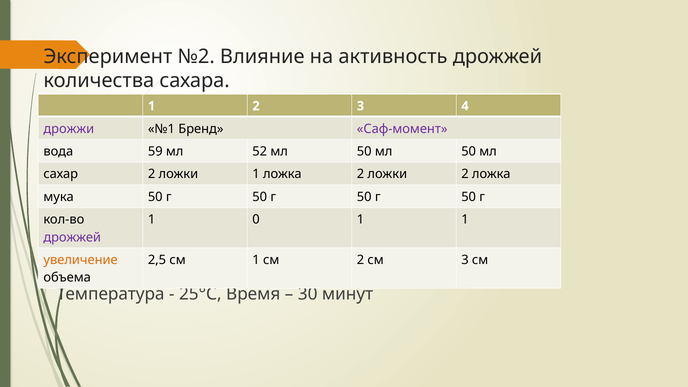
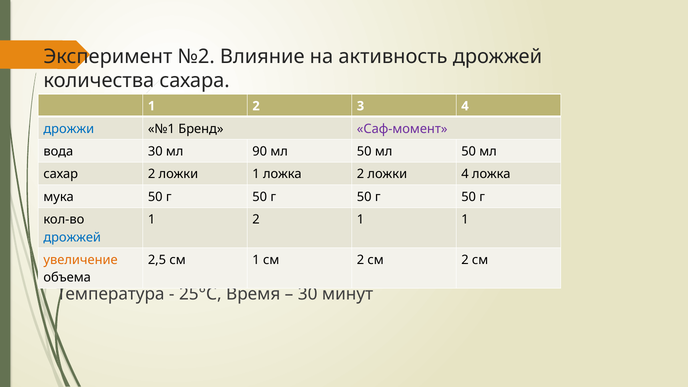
дрожжи colour: purple -> blue
вода 59: 59 -> 30
52: 52 -> 90
ложки 2: 2 -> 4
0 at (256, 220): 0 -> 2
дрожжей at (72, 237) colour: purple -> blue
2 см 3: 3 -> 2
